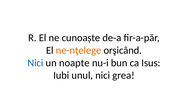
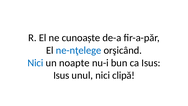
ne-nţelege colour: orange -> blue
Iubi at (61, 75): Iubi -> Isus
grea: grea -> clipă
